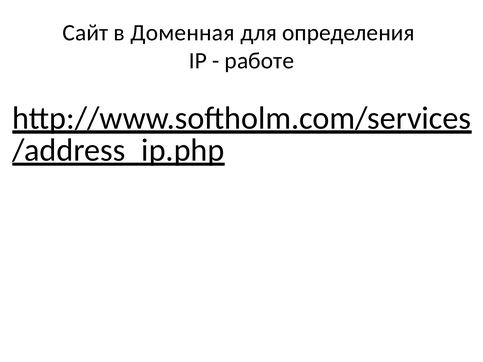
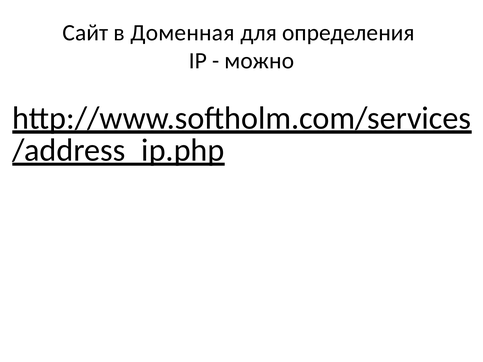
работе: работе -> можно
